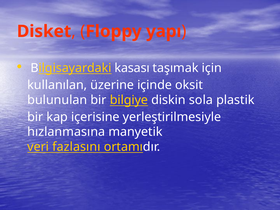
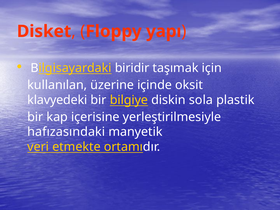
kasası: kasası -> biridir
bulunulan: bulunulan -> klavyedeki
hızlanmasına: hızlanmasına -> hafızasındaki
fazlasını: fazlasını -> etmekte
